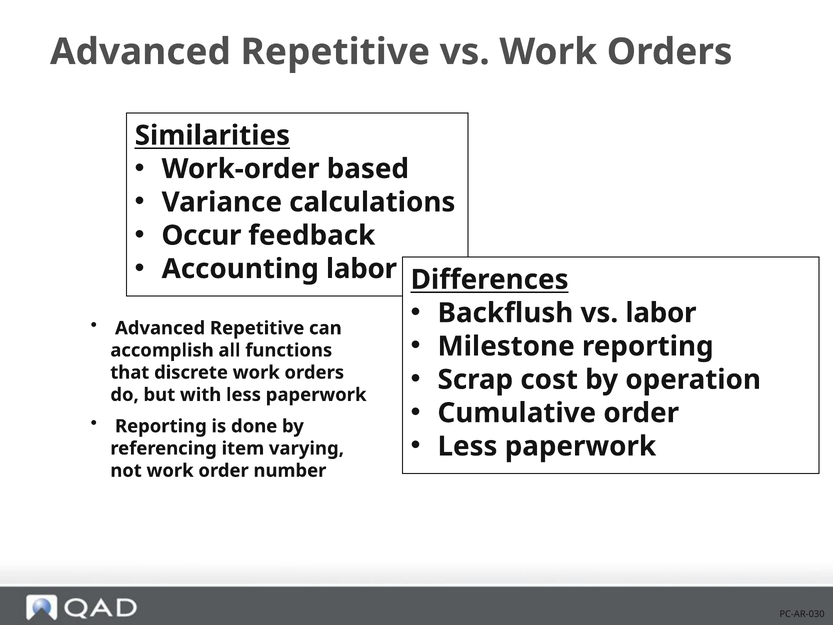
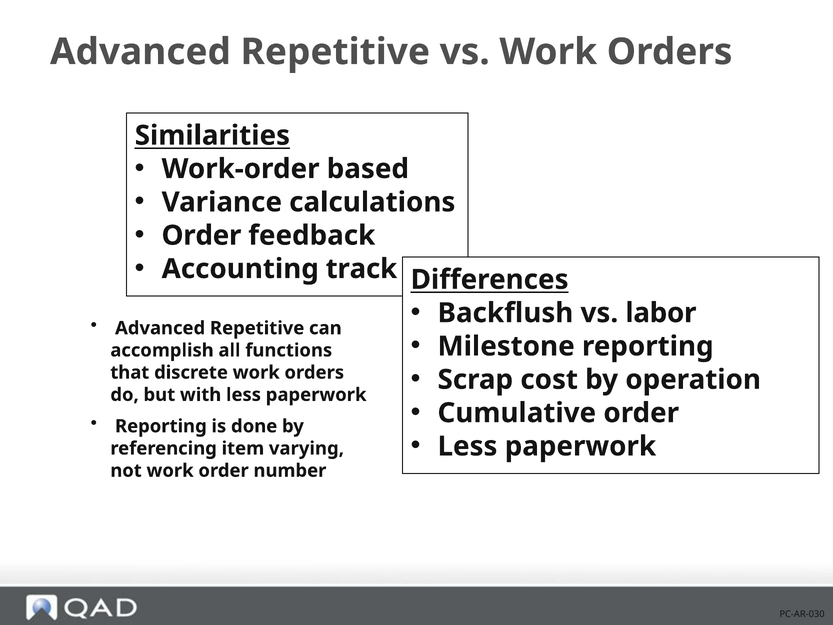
Occur at (201, 235): Occur -> Order
Accounting labor: labor -> track
